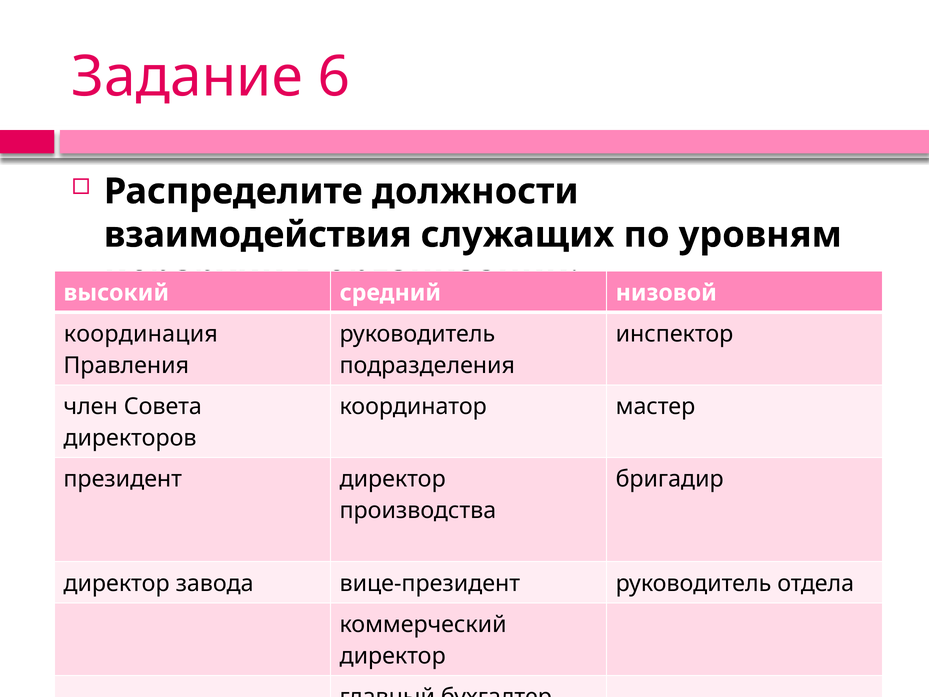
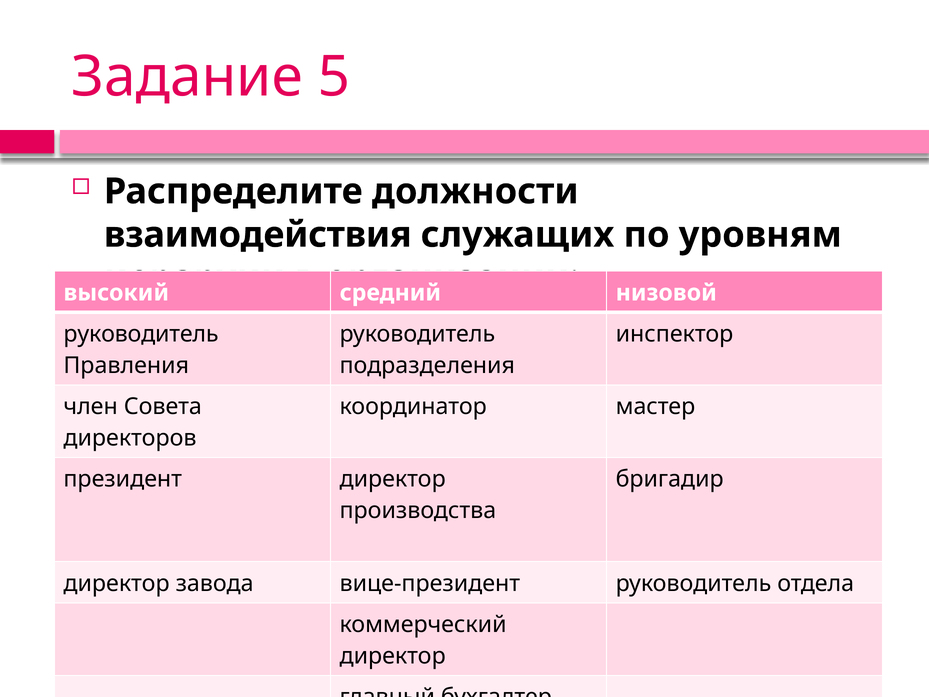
6: 6 -> 5
координация at (141, 334): координация -> руководитель
